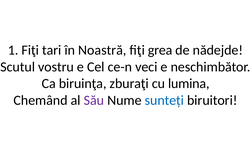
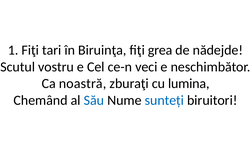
Noastră: Noastră -> Biruinţa
biruinţa: biruinţa -> noastră
Său colour: purple -> blue
